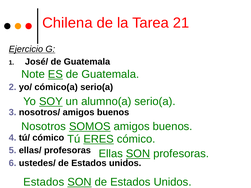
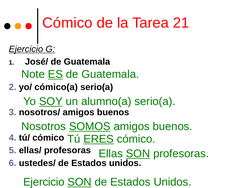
Chilena at (67, 23): Chilena -> Cómico
Estados at (44, 182): Estados -> Ejercicio
